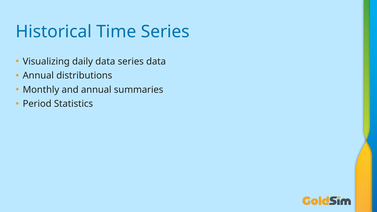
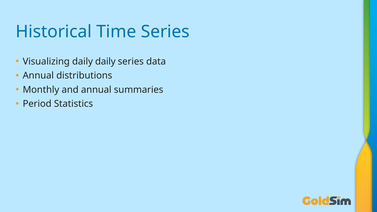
daily data: data -> daily
